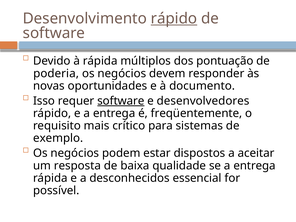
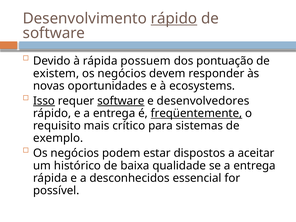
múltiplos: múltiplos -> possuem
poderia: poderia -> existem
documento: documento -> ecosystems
Isso underline: none -> present
freqüentemente underline: none -> present
resposta: resposta -> histórico
